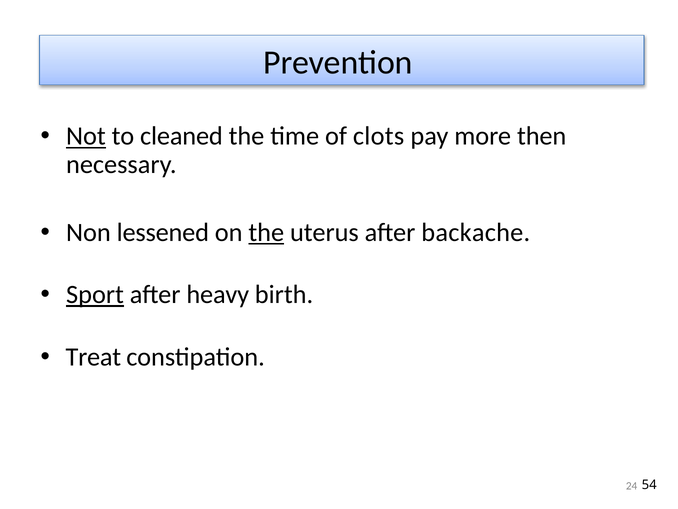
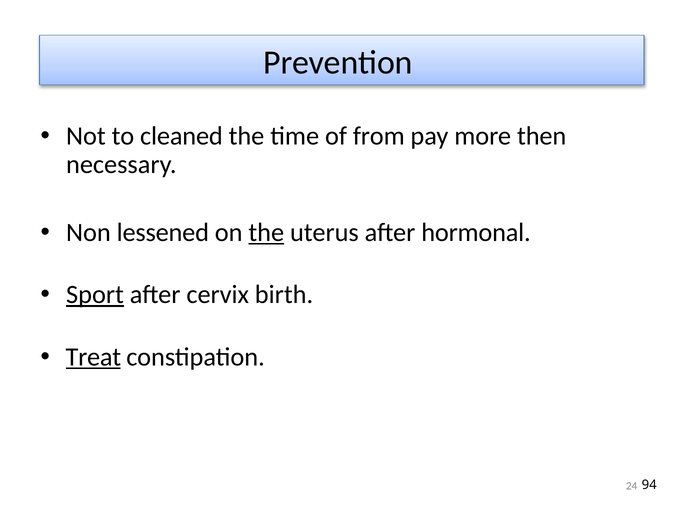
Not underline: present -> none
clots: clots -> from
backache: backache -> hormonal
heavy: heavy -> cervix
Treat underline: none -> present
54: 54 -> 94
